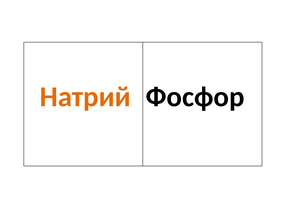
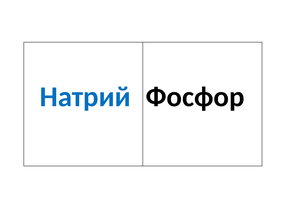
Натрий colour: orange -> blue
